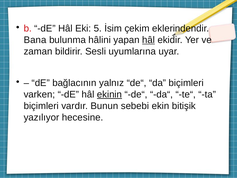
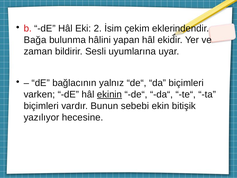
5: 5 -> 2
Bana: Bana -> Bağa
hâl at (149, 40) underline: present -> none
